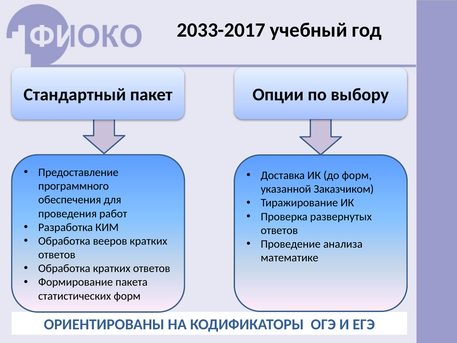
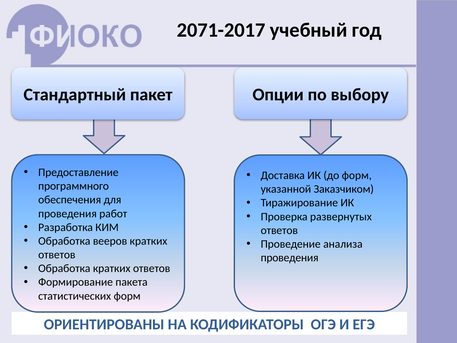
2033-2017: 2033-2017 -> 2071-2017
математике at (290, 258): математике -> проведения
